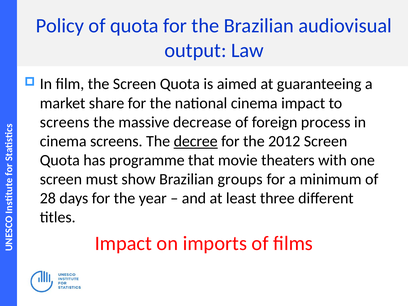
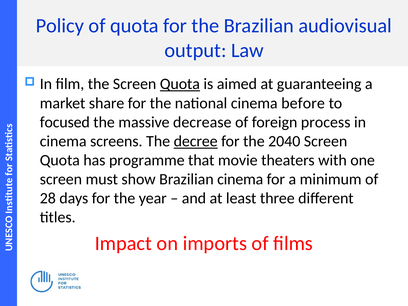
Quota at (180, 84) underline: none -> present
cinema impact: impact -> before
screens at (65, 122): screens -> focused
2012: 2012 -> 2040
Brazilian groups: groups -> cinema
